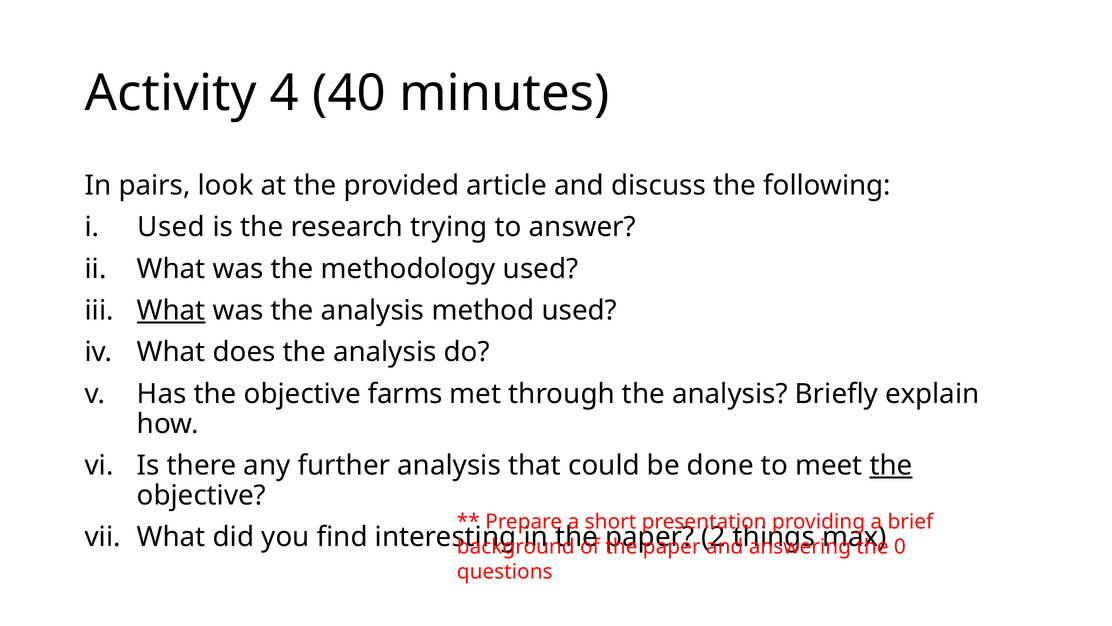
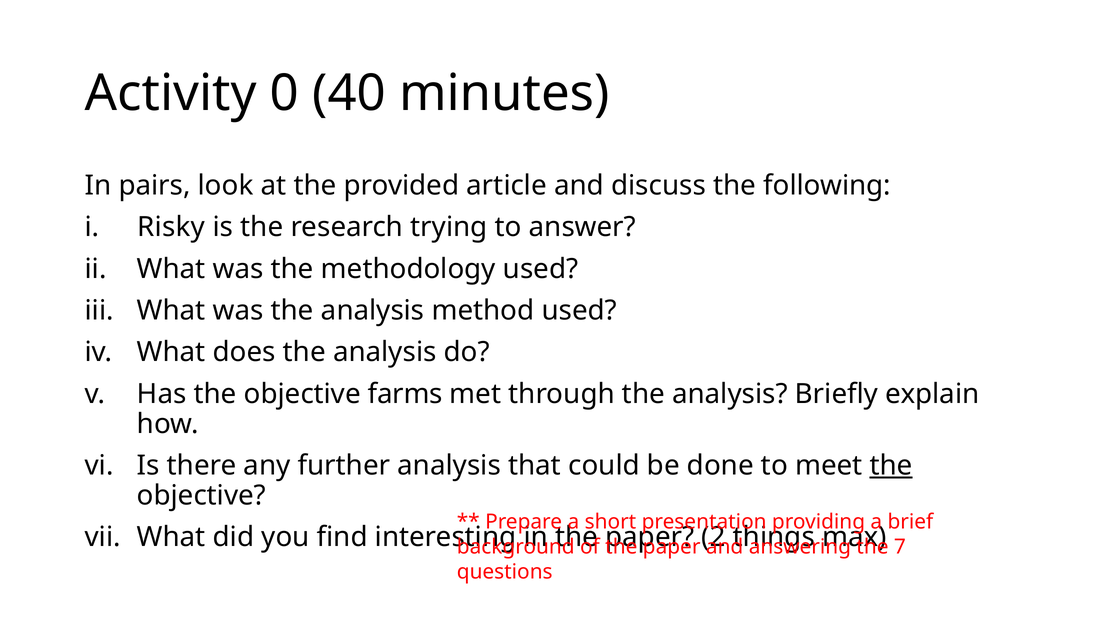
4: 4 -> 0
Used at (171, 227): Used -> Risky
What at (171, 310) underline: present -> none
0: 0 -> 7
